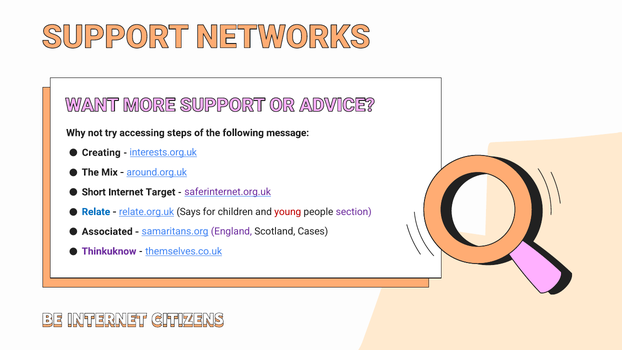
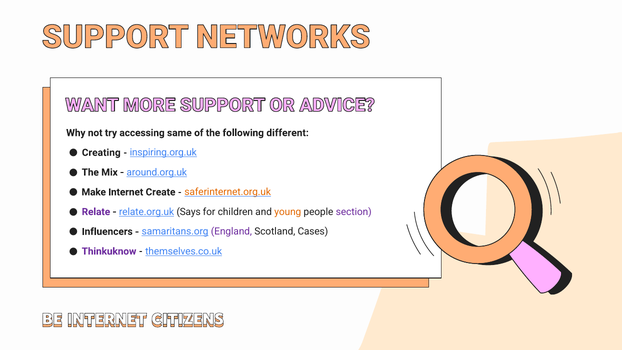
steps: steps -> same
message: message -> different
interests.org.uk: interests.org.uk -> inspiring.org.uk
Short: Short -> Make
Target: Target -> Create
saferinternet.org.uk colour: purple -> orange
Relate colour: blue -> purple
young colour: red -> orange
Associated: Associated -> Influencers
